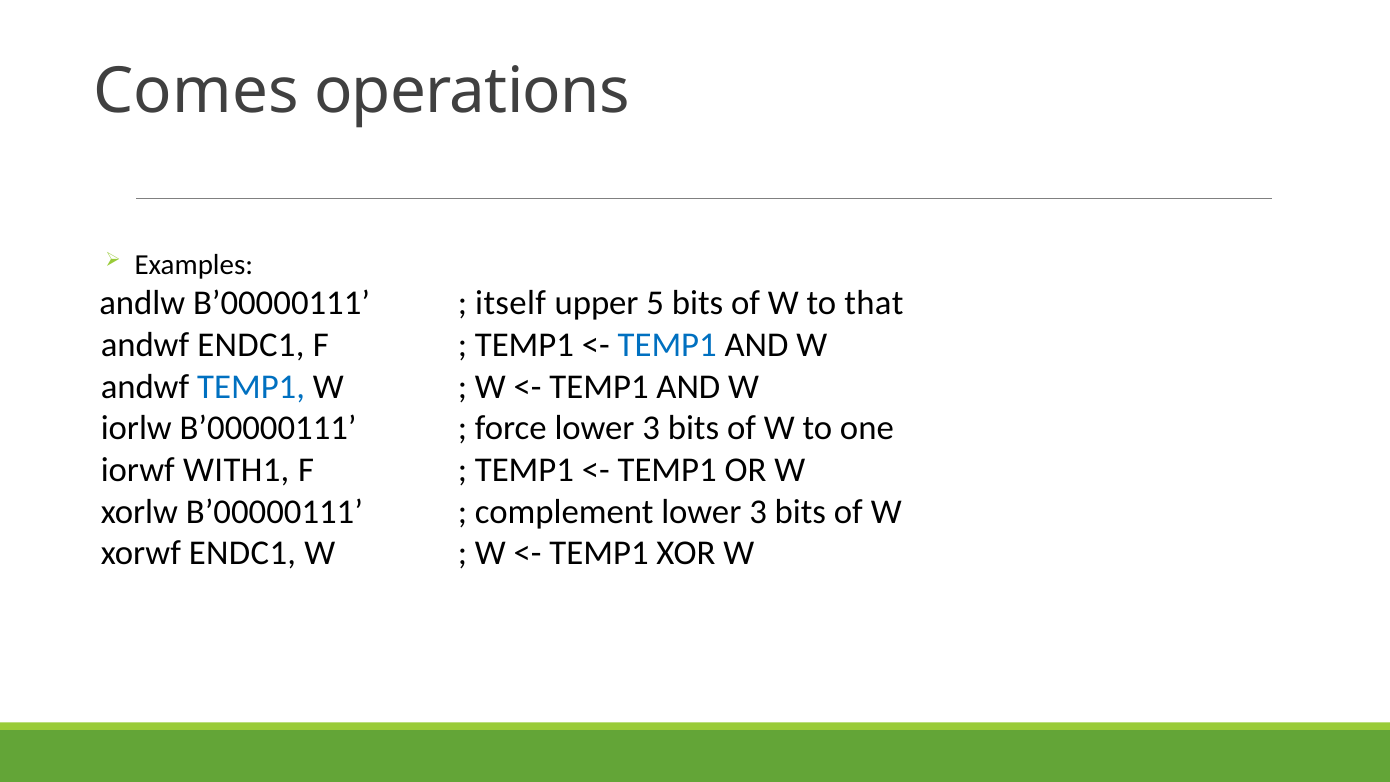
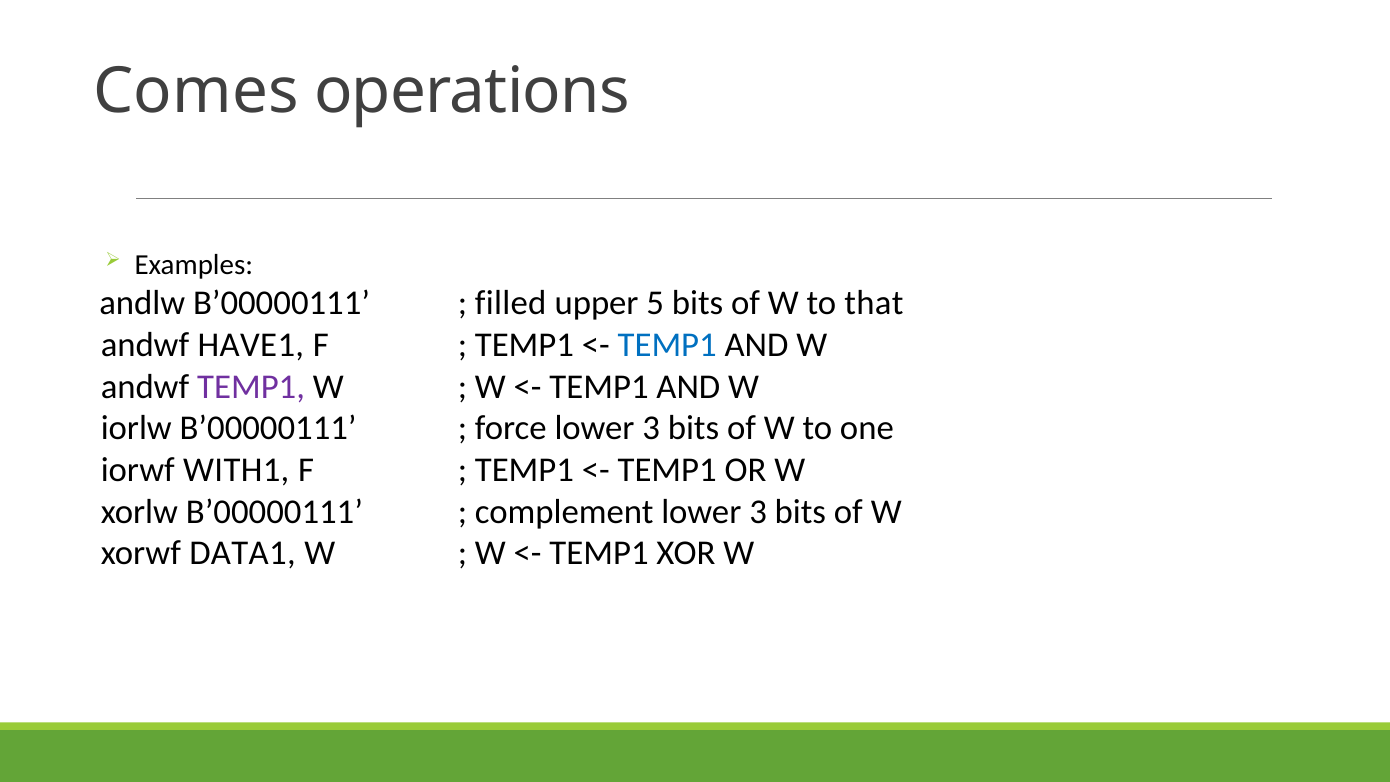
itself: itself -> filled
andwf ENDC1: ENDC1 -> HAVE1
TEMP1 at (251, 386) colour: blue -> purple
xorwf ENDC1: ENDC1 -> DATA1
